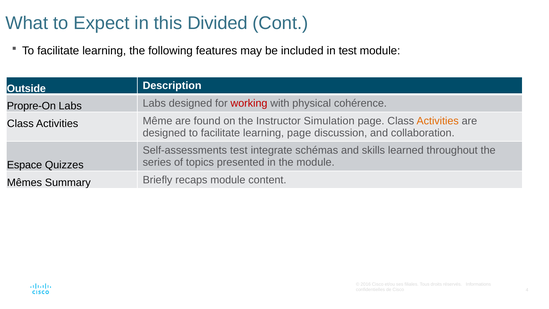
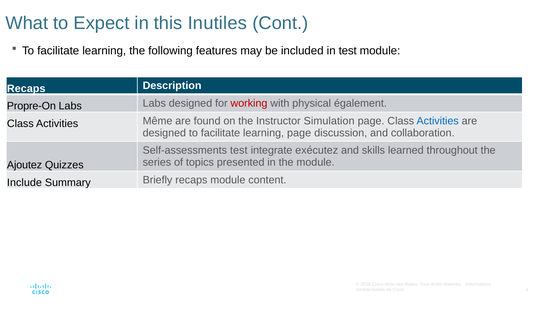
Divided: Divided -> Inutiles
Outside at (26, 89): Outside -> Recaps
cohérence: cohérence -> également
Activities at (438, 121) colour: orange -> blue
schémas: schémas -> exécutez
Espace: Espace -> Ajoutez
Mêmes: Mêmes -> Include
